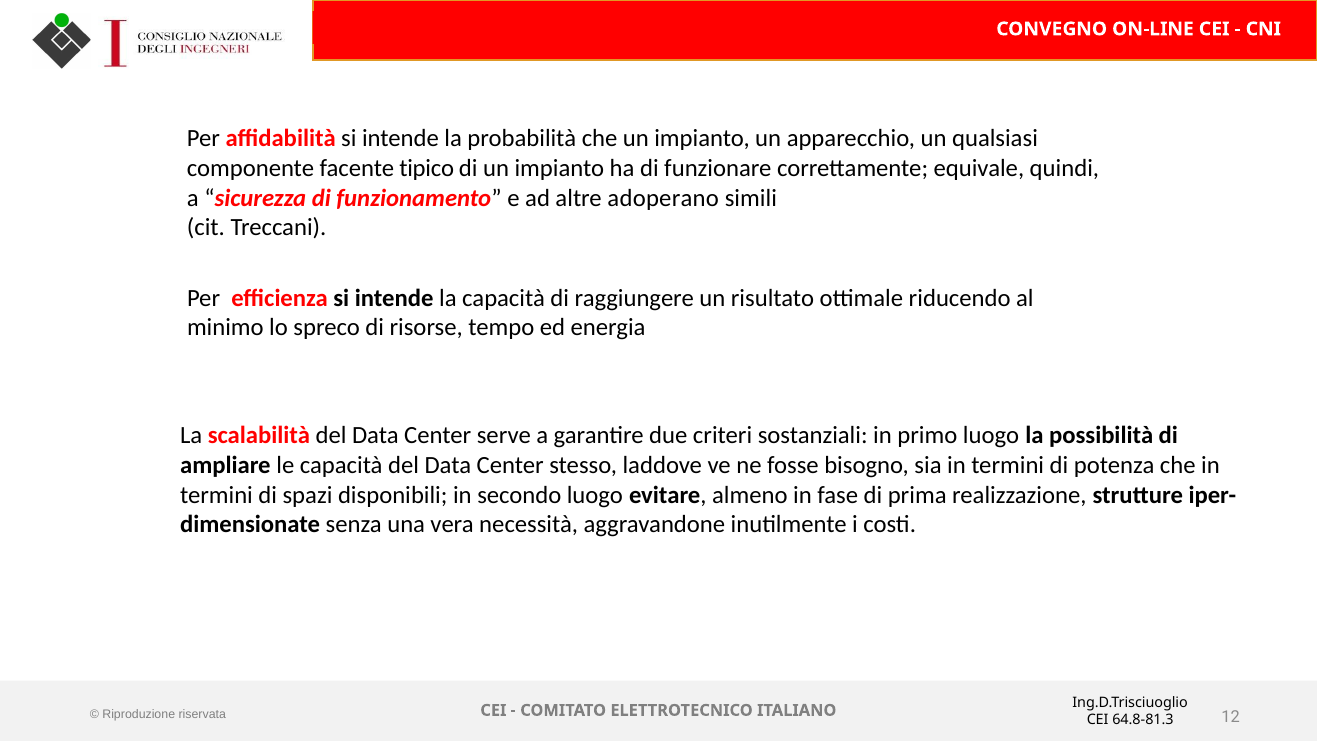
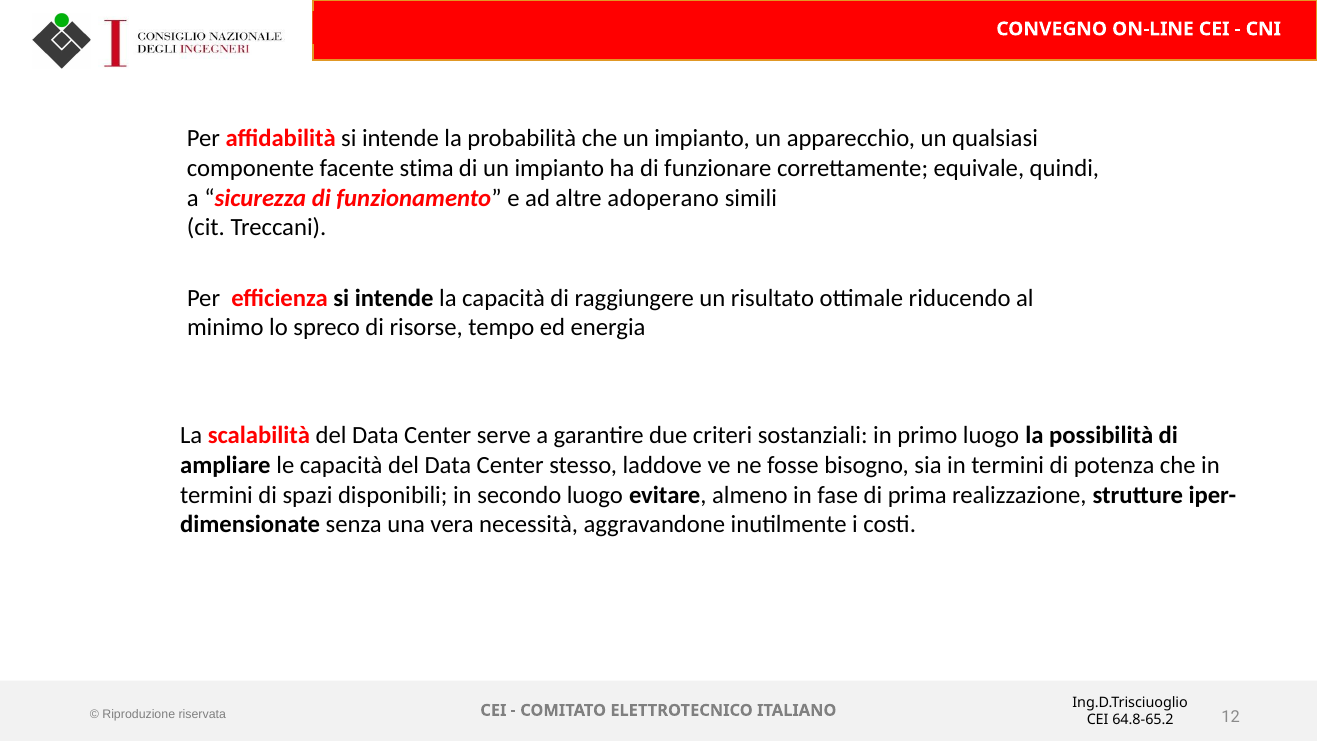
tipico: tipico -> stima
64.8-81.3: 64.8-81.3 -> 64.8-65.2
